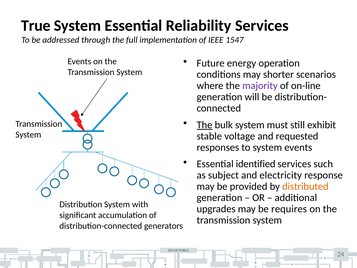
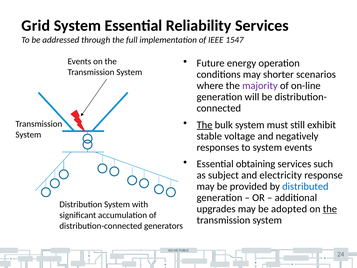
True: True -> Grid
requested: requested -> negatively
identified: identified -> obtaining
distributed colour: orange -> blue
requires: requires -> adopted
the at (330, 209) underline: none -> present
